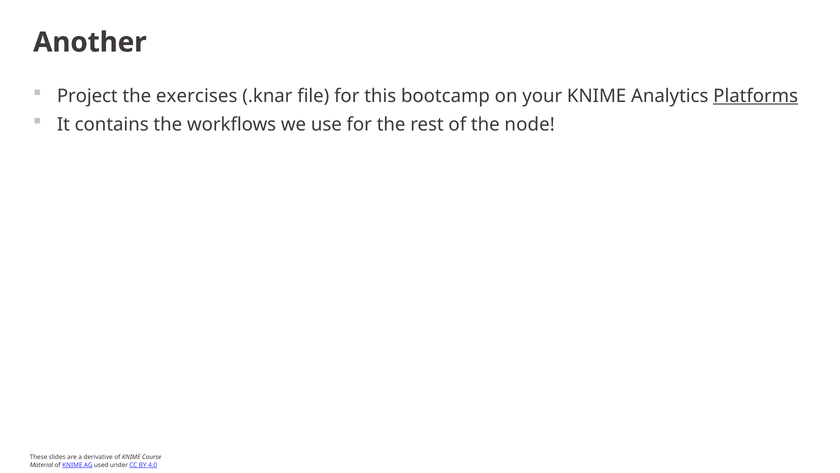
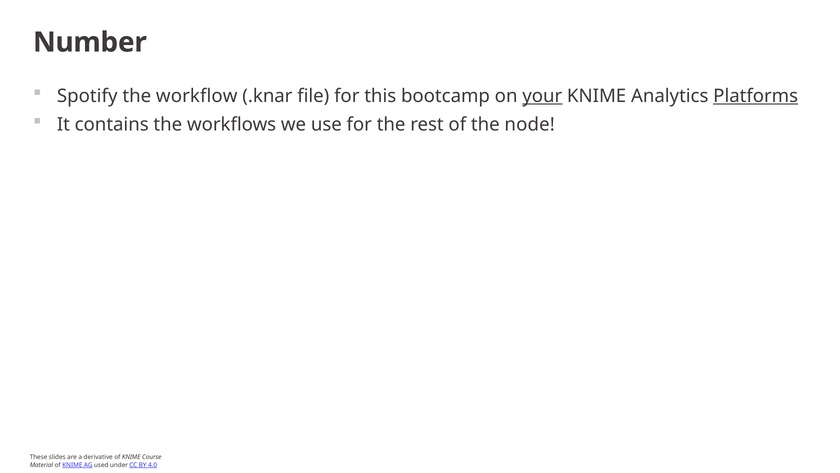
Another: Another -> Number
Project: Project -> Spotify
exercises: exercises -> workflow
your underline: none -> present
